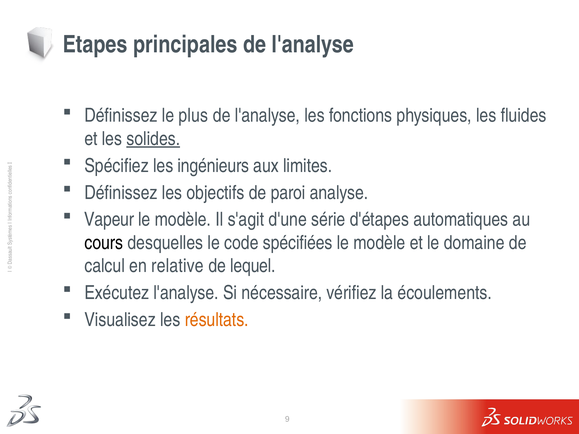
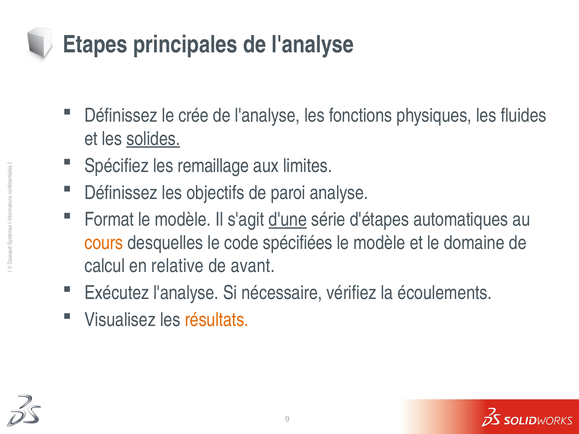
plus: plus -> crée
ingénieurs: ingénieurs -> remaillage
Vapeur: Vapeur -> Format
d'une underline: none -> present
cours colour: black -> orange
lequel: lequel -> avant
